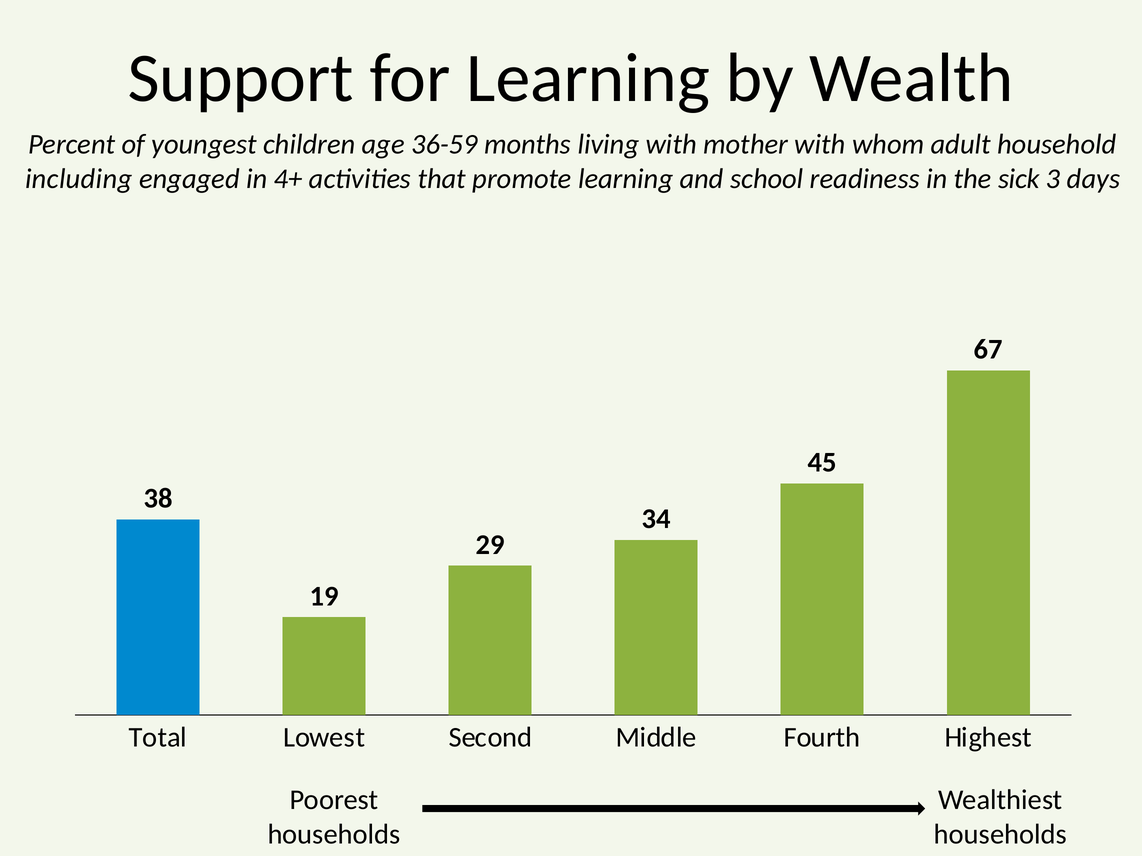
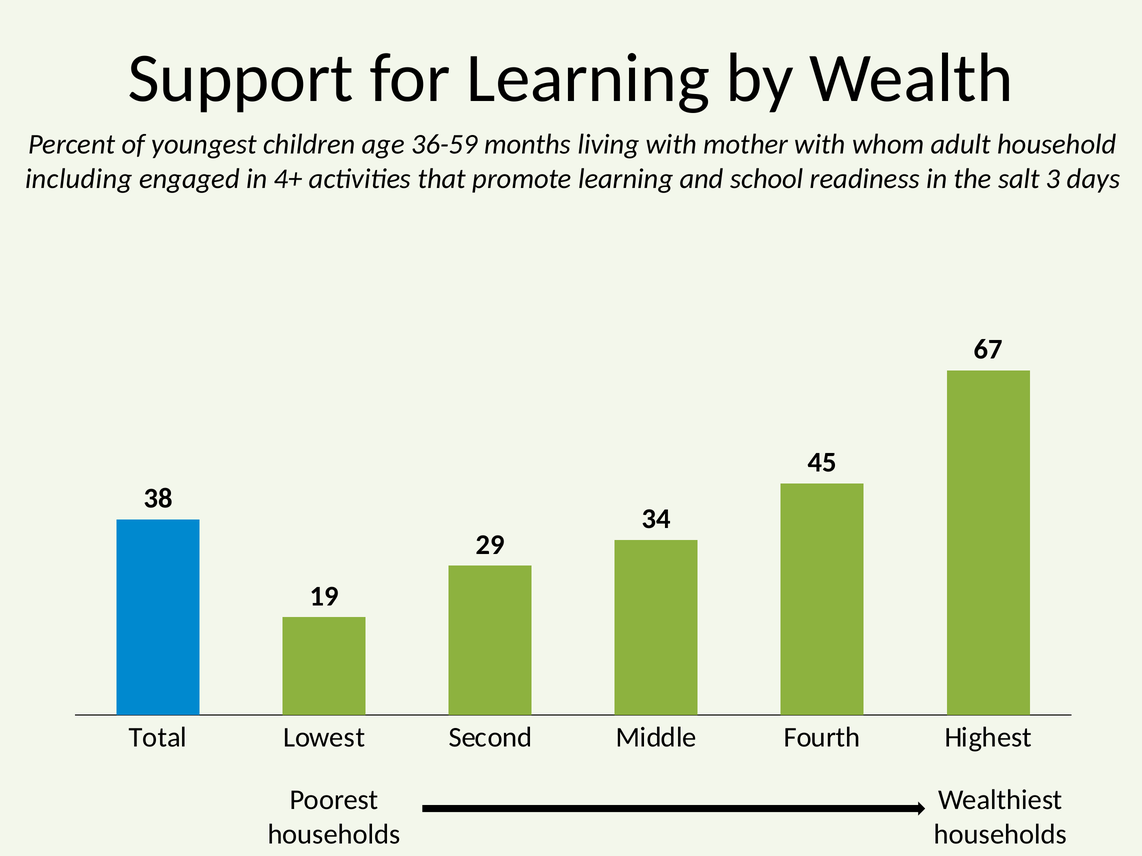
sick: sick -> salt
